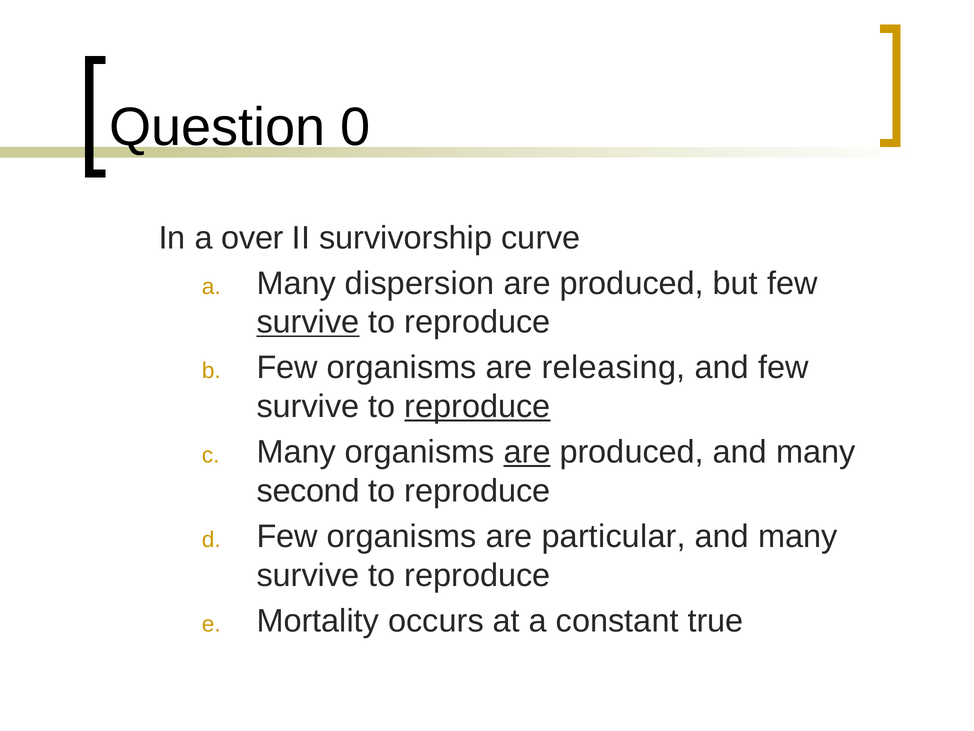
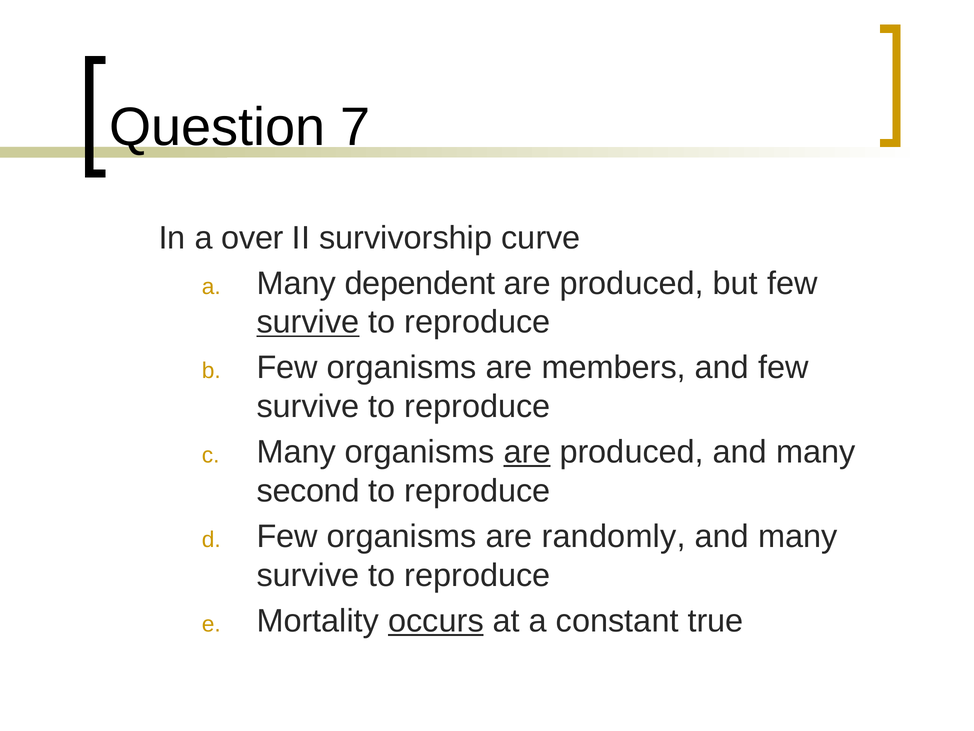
0: 0 -> 7
dispersion: dispersion -> dependent
releasing: releasing -> members
reproduce at (477, 406) underline: present -> none
particular: particular -> randomly
occurs underline: none -> present
